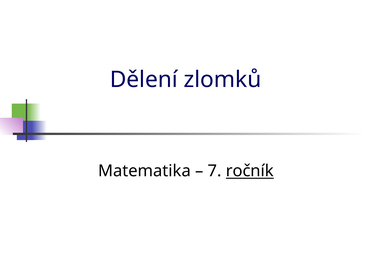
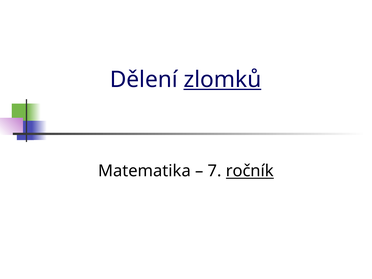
zlomků underline: none -> present
